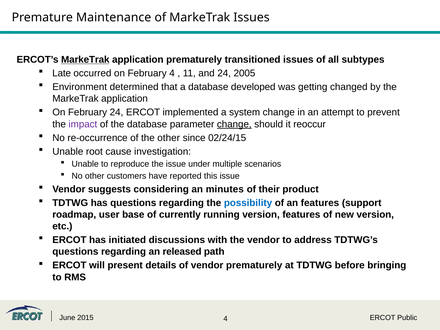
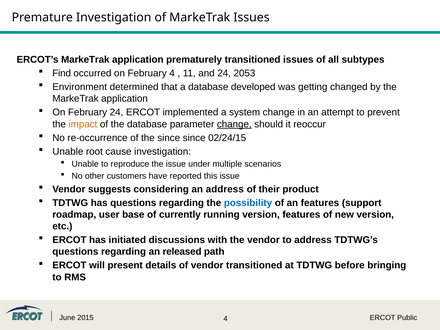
Premature Maintenance: Maintenance -> Investigation
MarkeTrak at (85, 60) underline: present -> none
Late: Late -> Find
2005: 2005 -> 2053
impact colour: purple -> orange
the other: other -> since
an minutes: minutes -> address
vendor prematurely: prematurely -> transitioned
